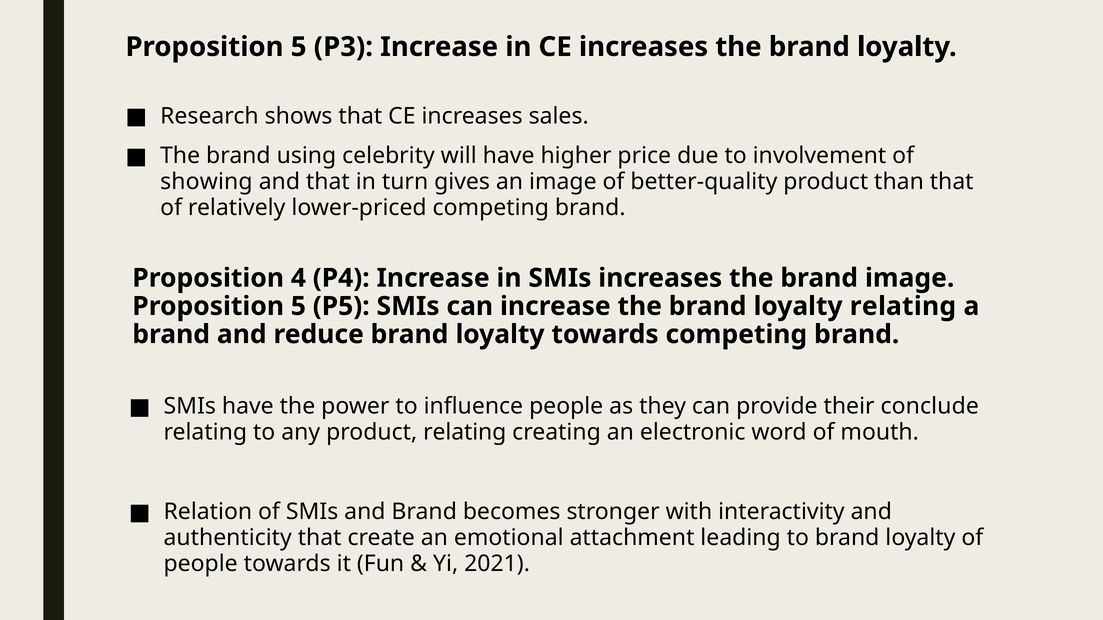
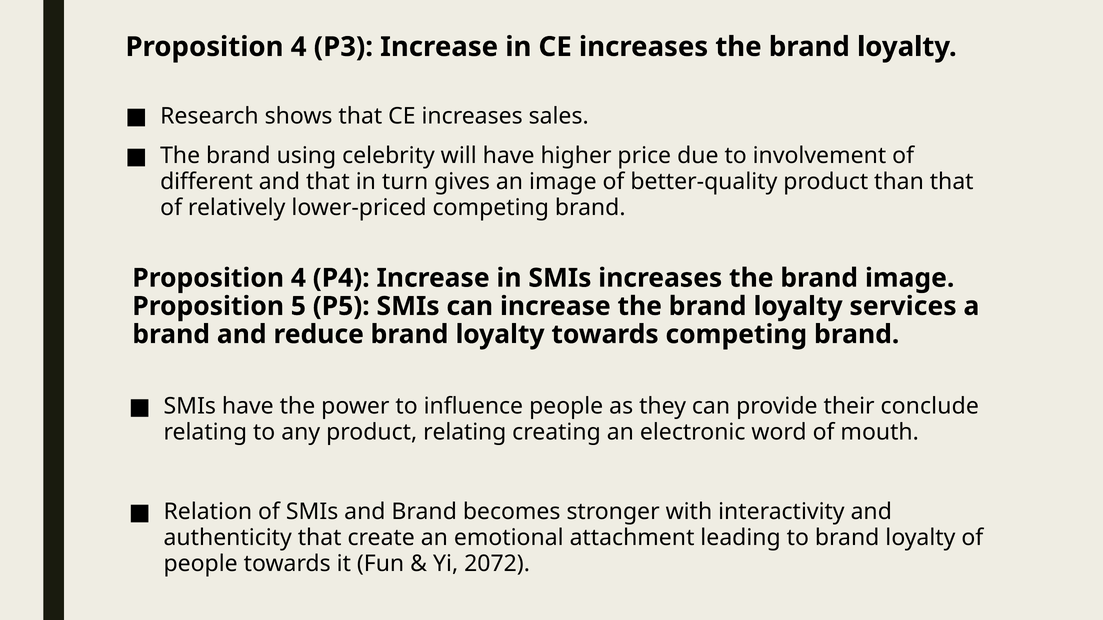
5 at (299, 47): 5 -> 4
showing: showing -> different
loyalty relating: relating -> services
2021: 2021 -> 2072
